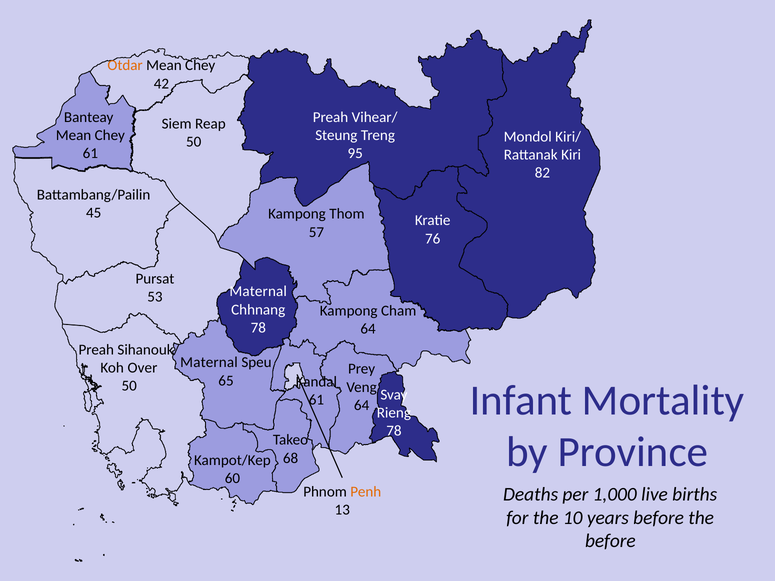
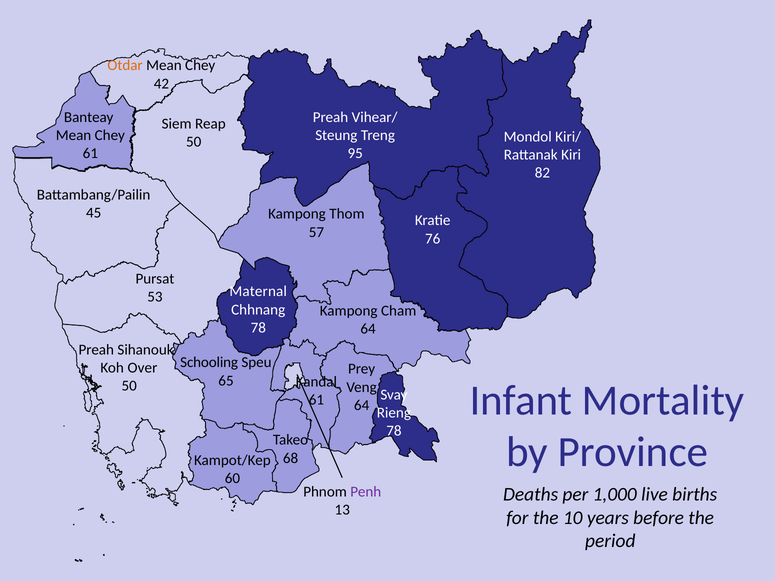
Maternal at (209, 363): Maternal -> Schooling
Penh colour: orange -> purple
before at (610, 541): before -> period
